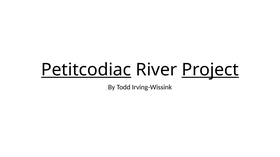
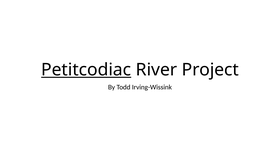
Project underline: present -> none
